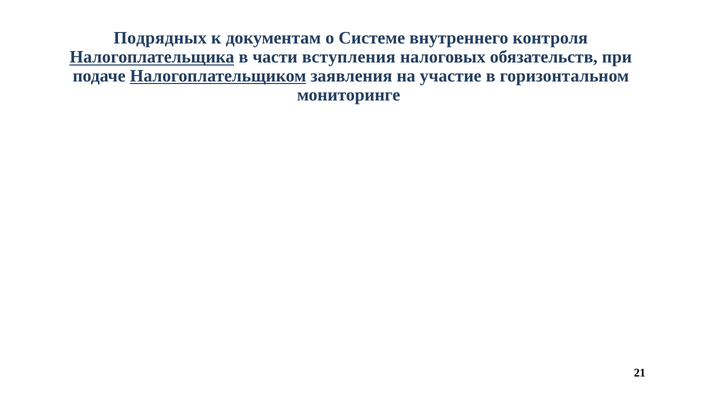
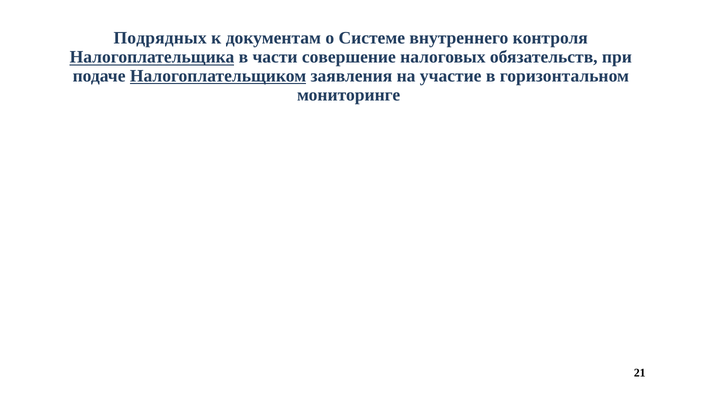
вступления: вступления -> совершение
